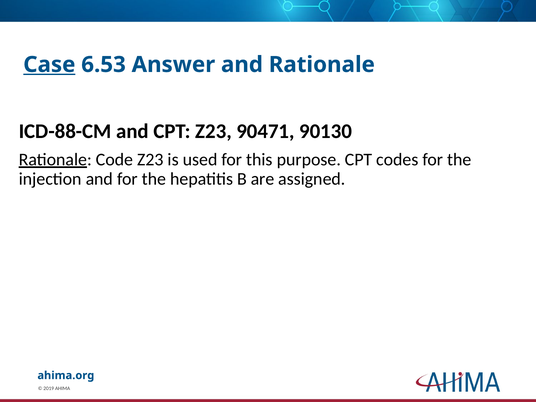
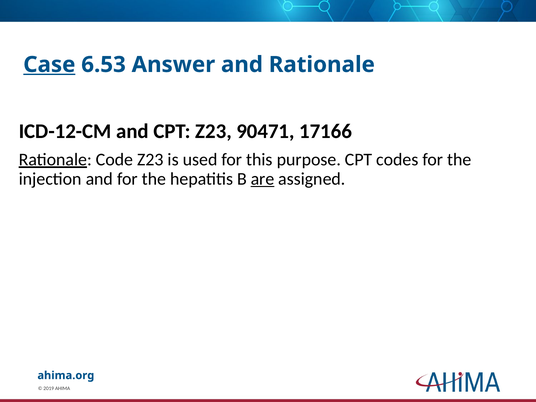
ICD-88-CM: ICD-88-CM -> ICD-12-CM
90130: 90130 -> 17166
are underline: none -> present
